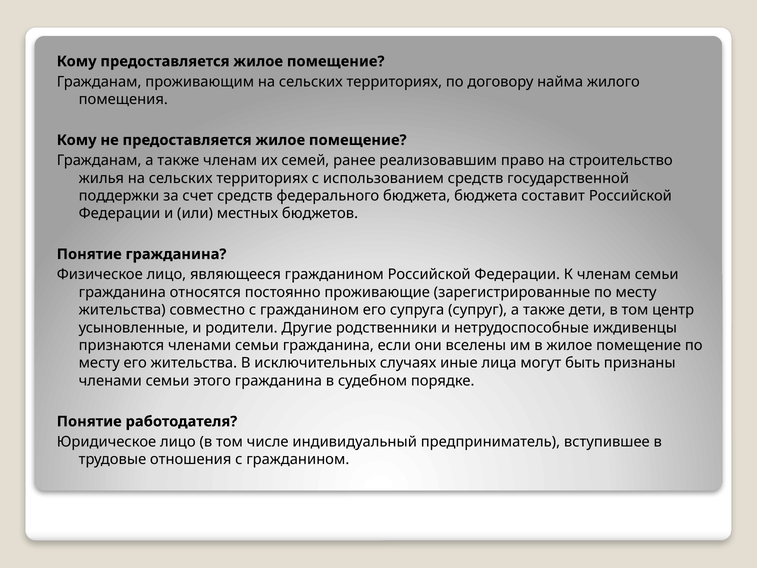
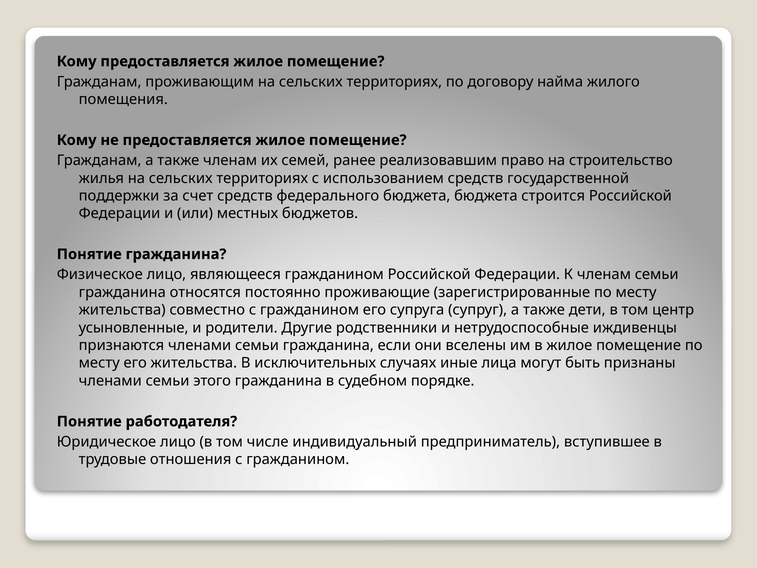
составит: составит -> строится
